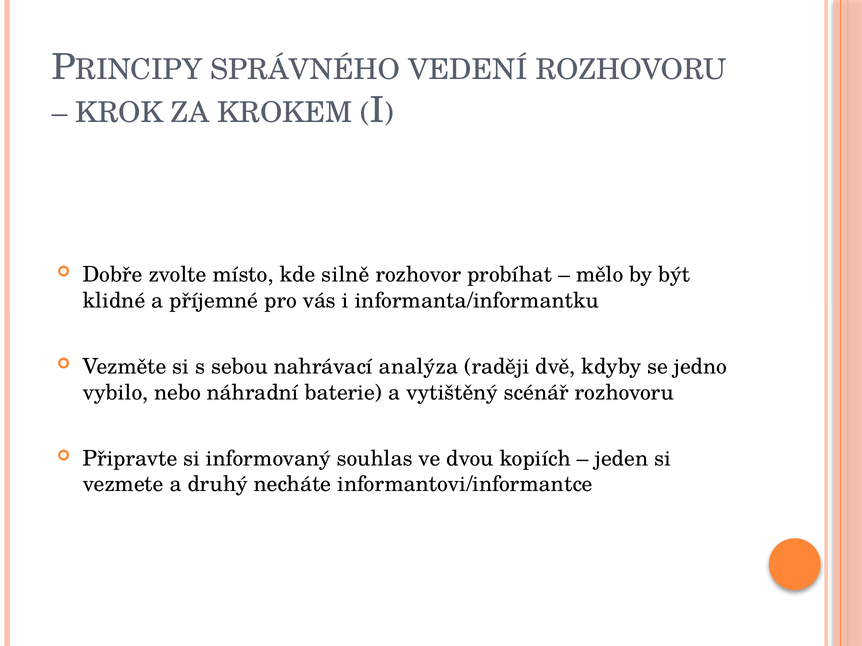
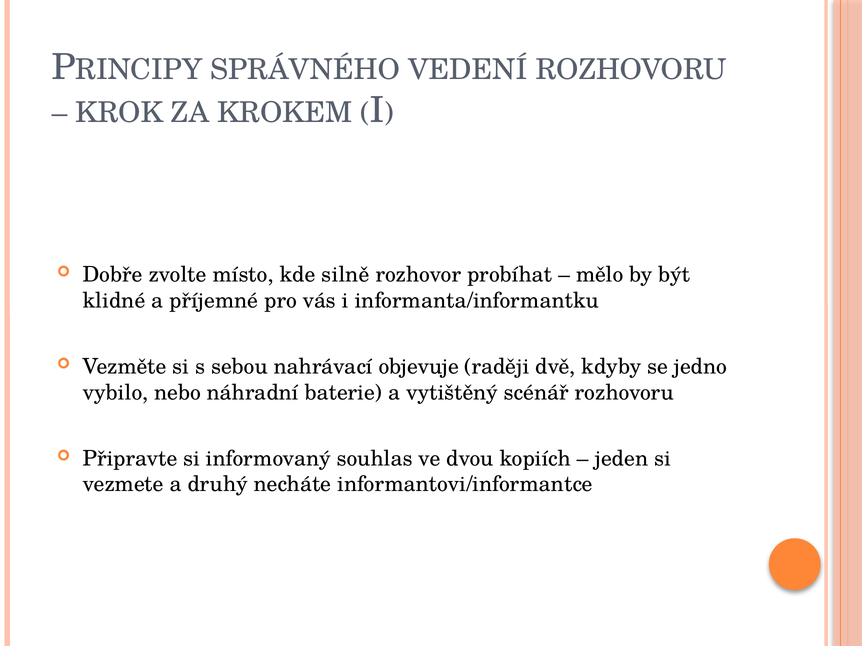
analýza: analýza -> objevuje
